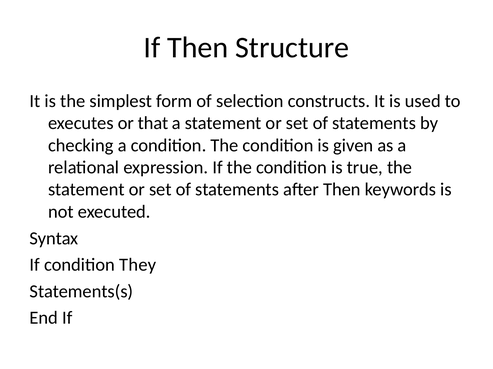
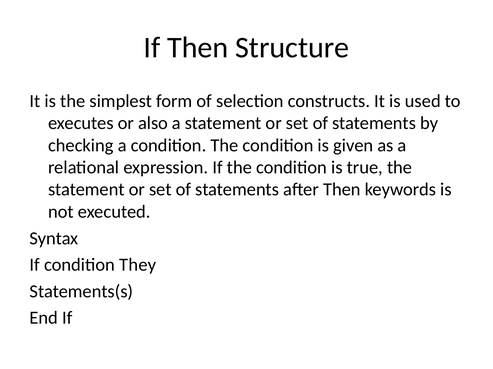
that: that -> also
